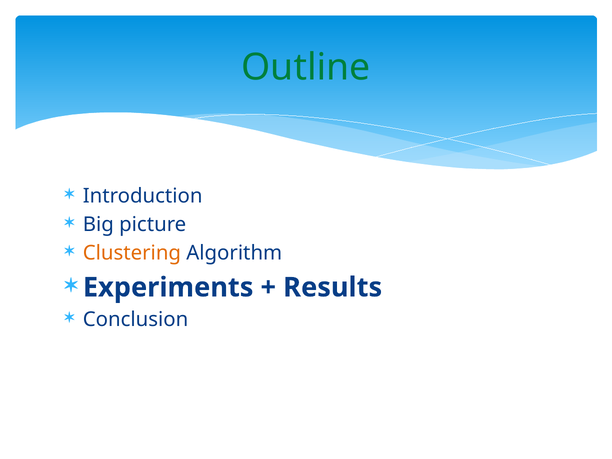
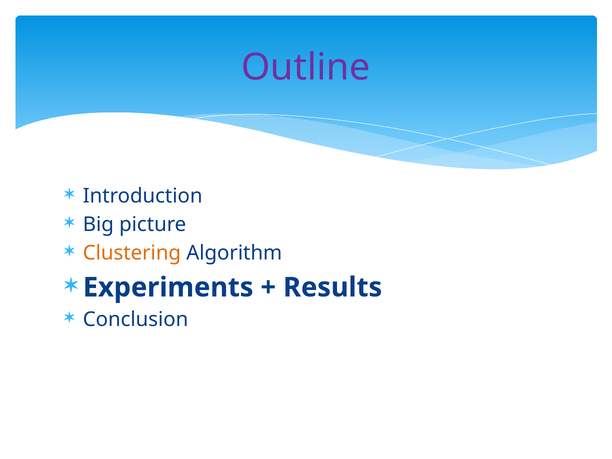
Outline colour: green -> purple
